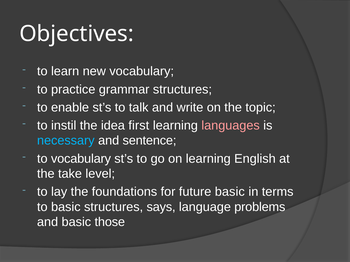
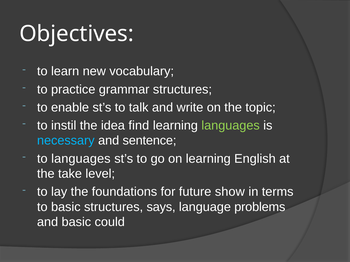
first: first -> find
languages at (231, 126) colour: pink -> light green
to vocabulary: vocabulary -> languages
future basic: basic -> show
those: those -> could
